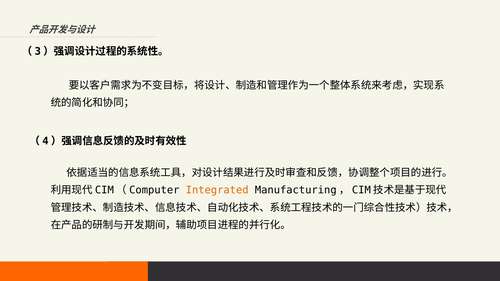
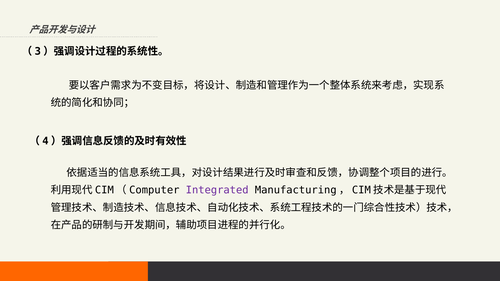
Integrated colour: orange -> purple
